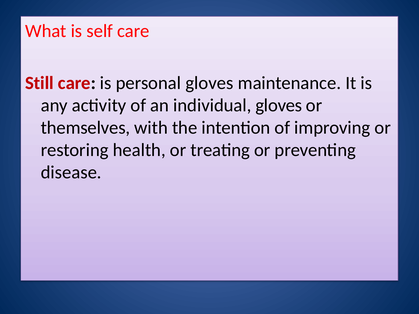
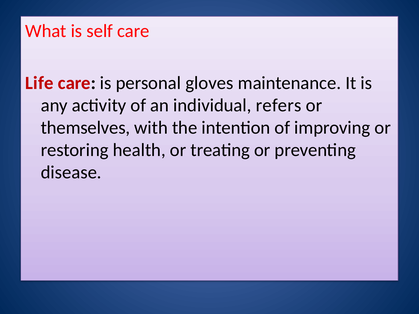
Still: Still -> Life
individual gloves: gloves -> refers
